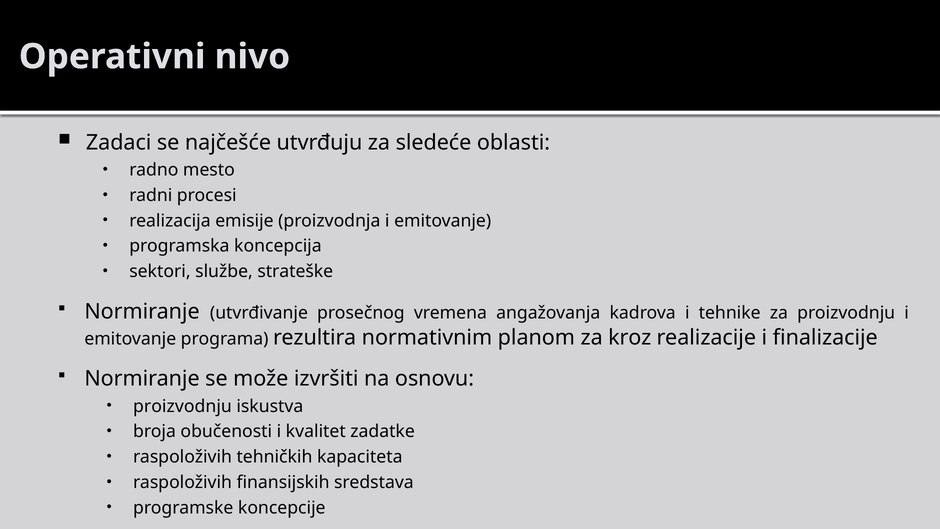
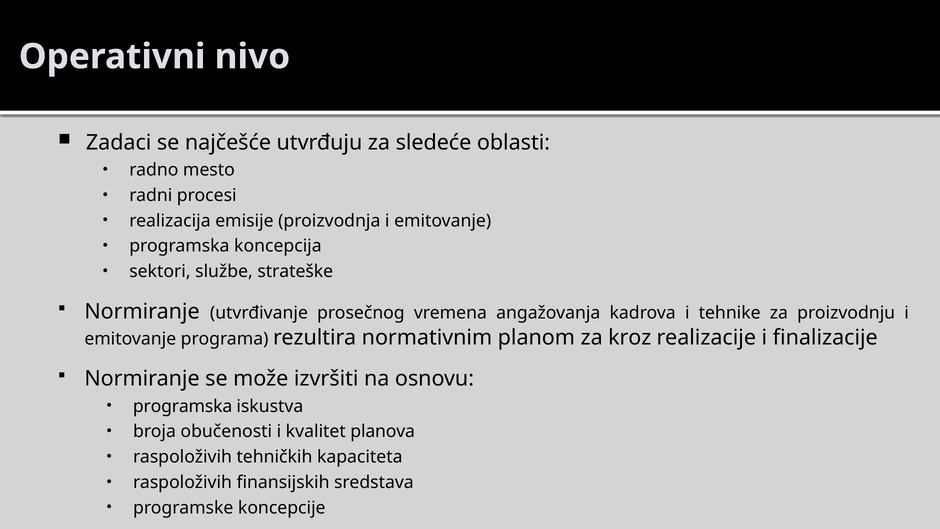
proizvodnju at (182, 406): proizvodnju -> programska
zadatke: zadatke -> planova
